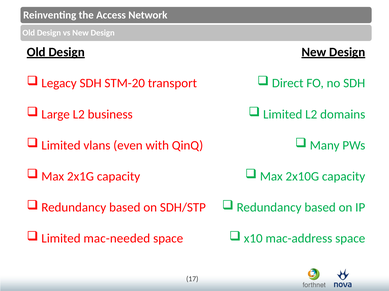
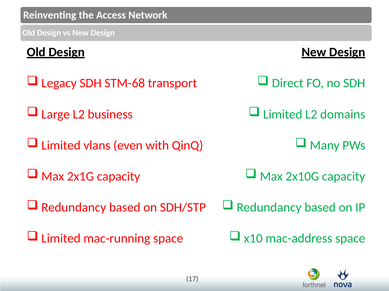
STM-20: STM-20 -> STM-68
mac-needed: mac-needed -> mac-running
